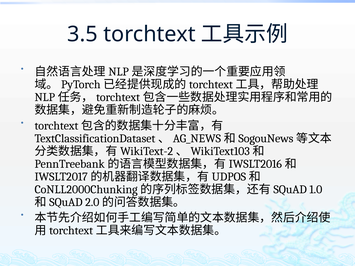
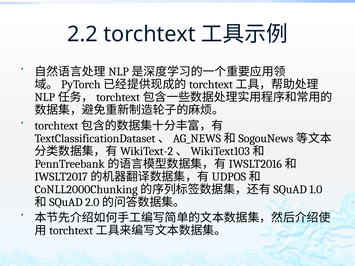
3.5: 3.5 -> 2.2
